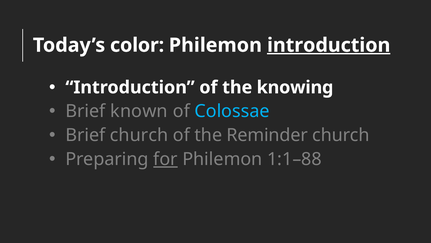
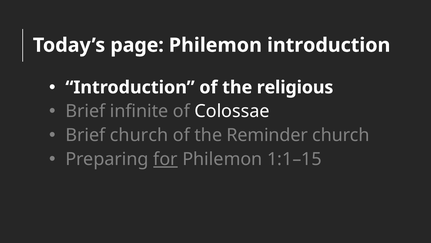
color: color -> page
introduction at (329, 45) underline: present -> none
knowing: knowing -> religious
known: known -> infinite
Colossae colour: light blue -> white
1:1–88: 1:1–88 -> 1:1–15
